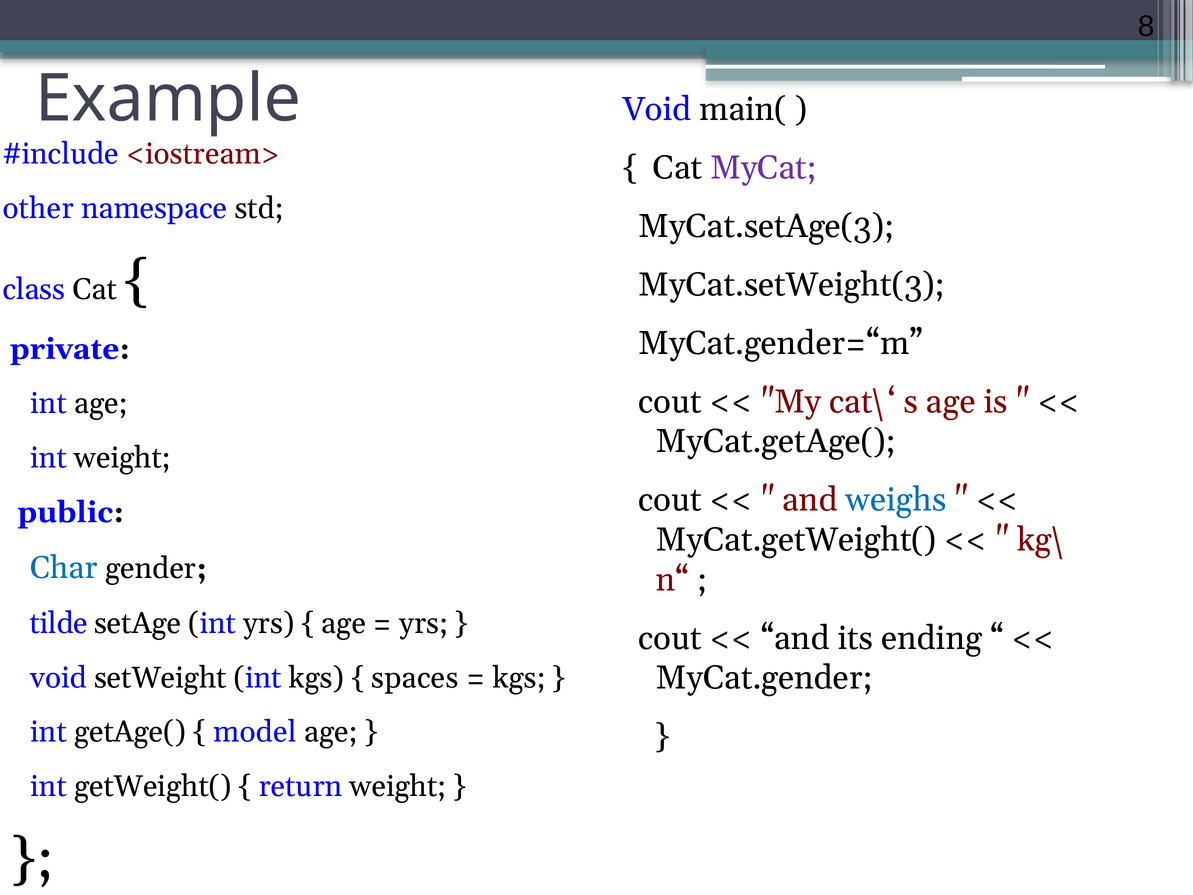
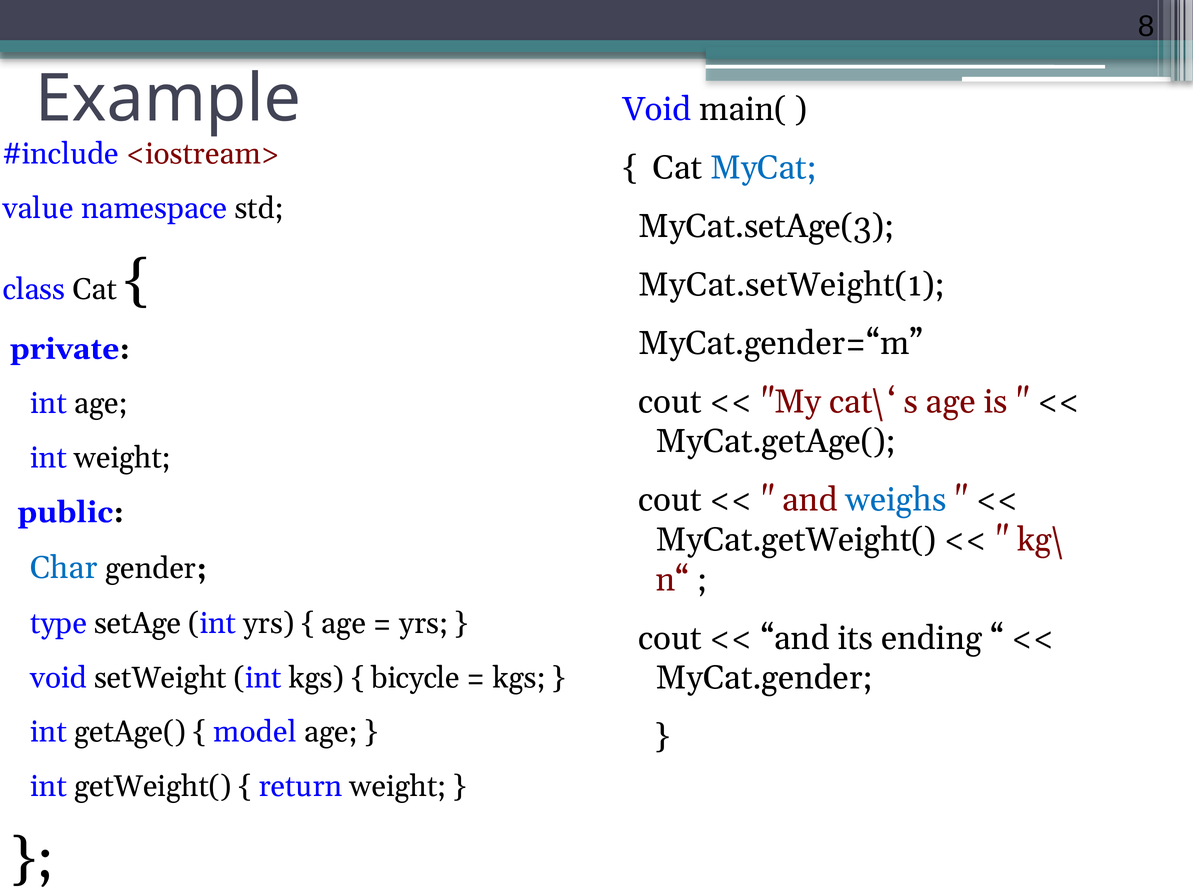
MyCat colour: purple -> blue
other: other -> value
MyCat.setWeight(3: MyCat.setWeight(3 -> MyCat.setWeight(1
tilde: tilde -> type
spaces: spaces -> bicycle
